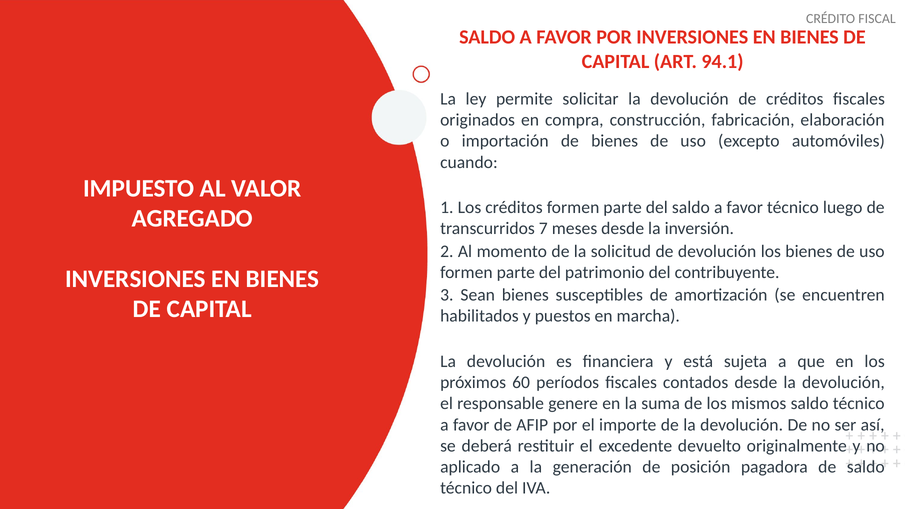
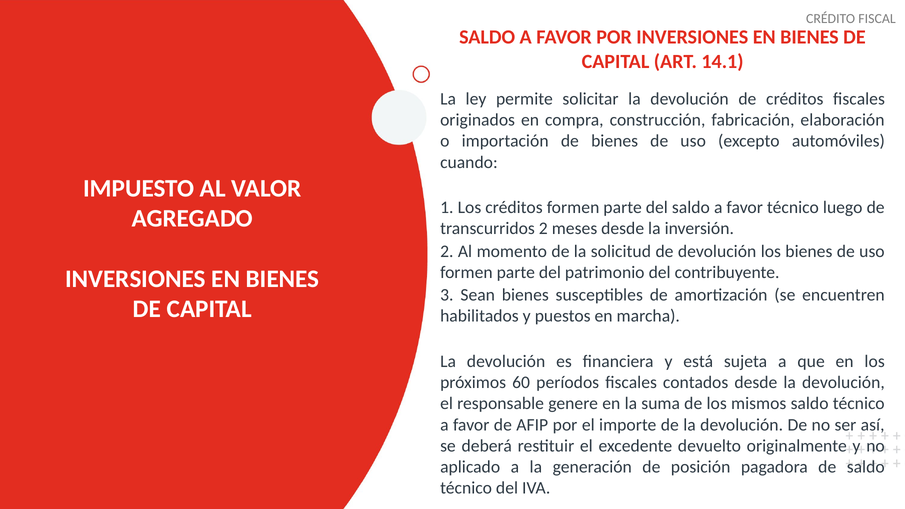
94.1: 94.1 -> 14.1
transcurridos 7: 7 -> 2
